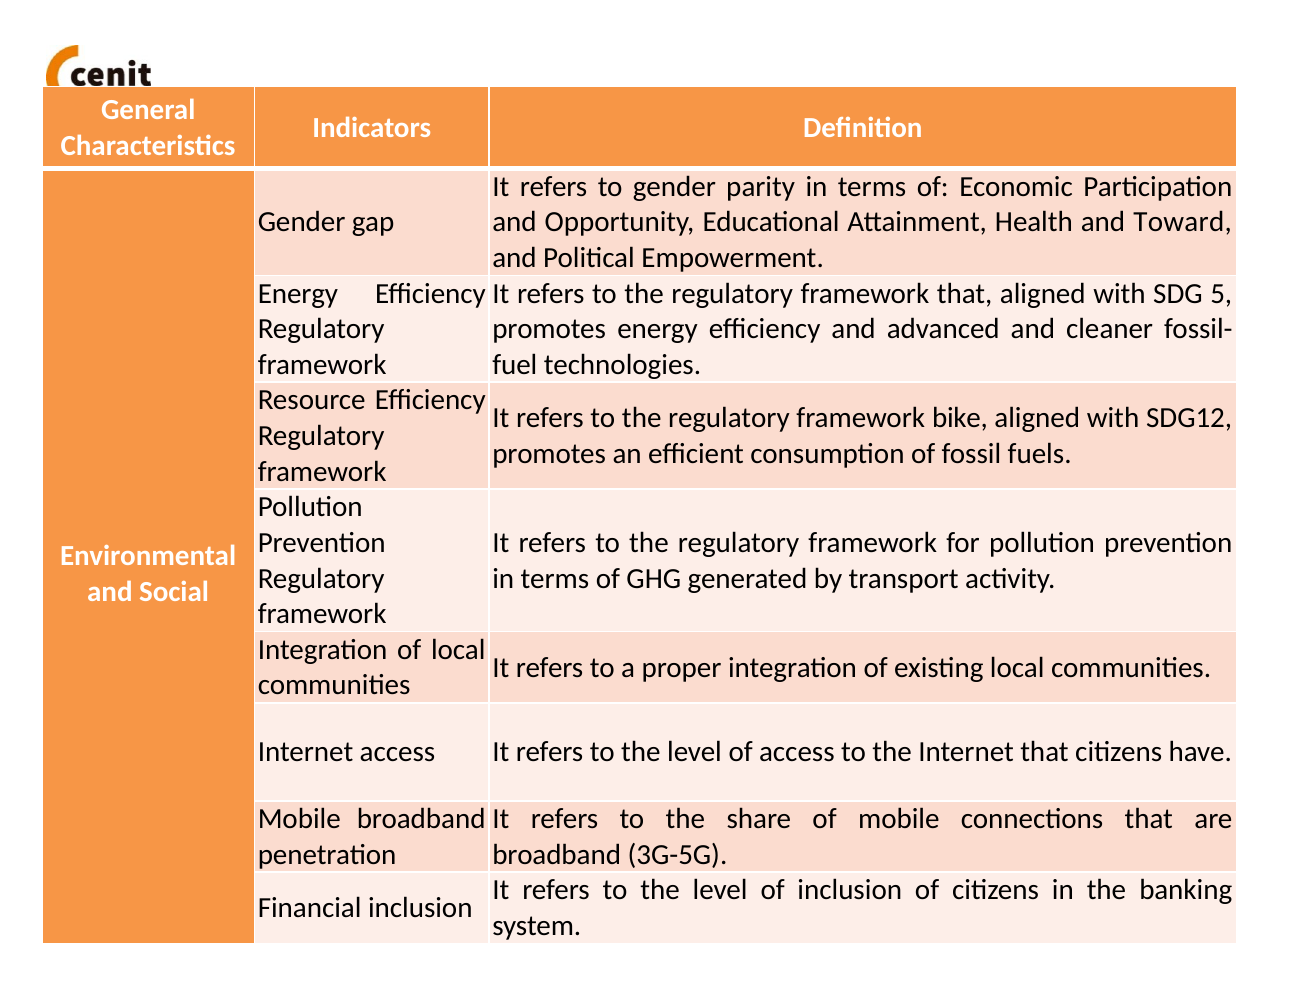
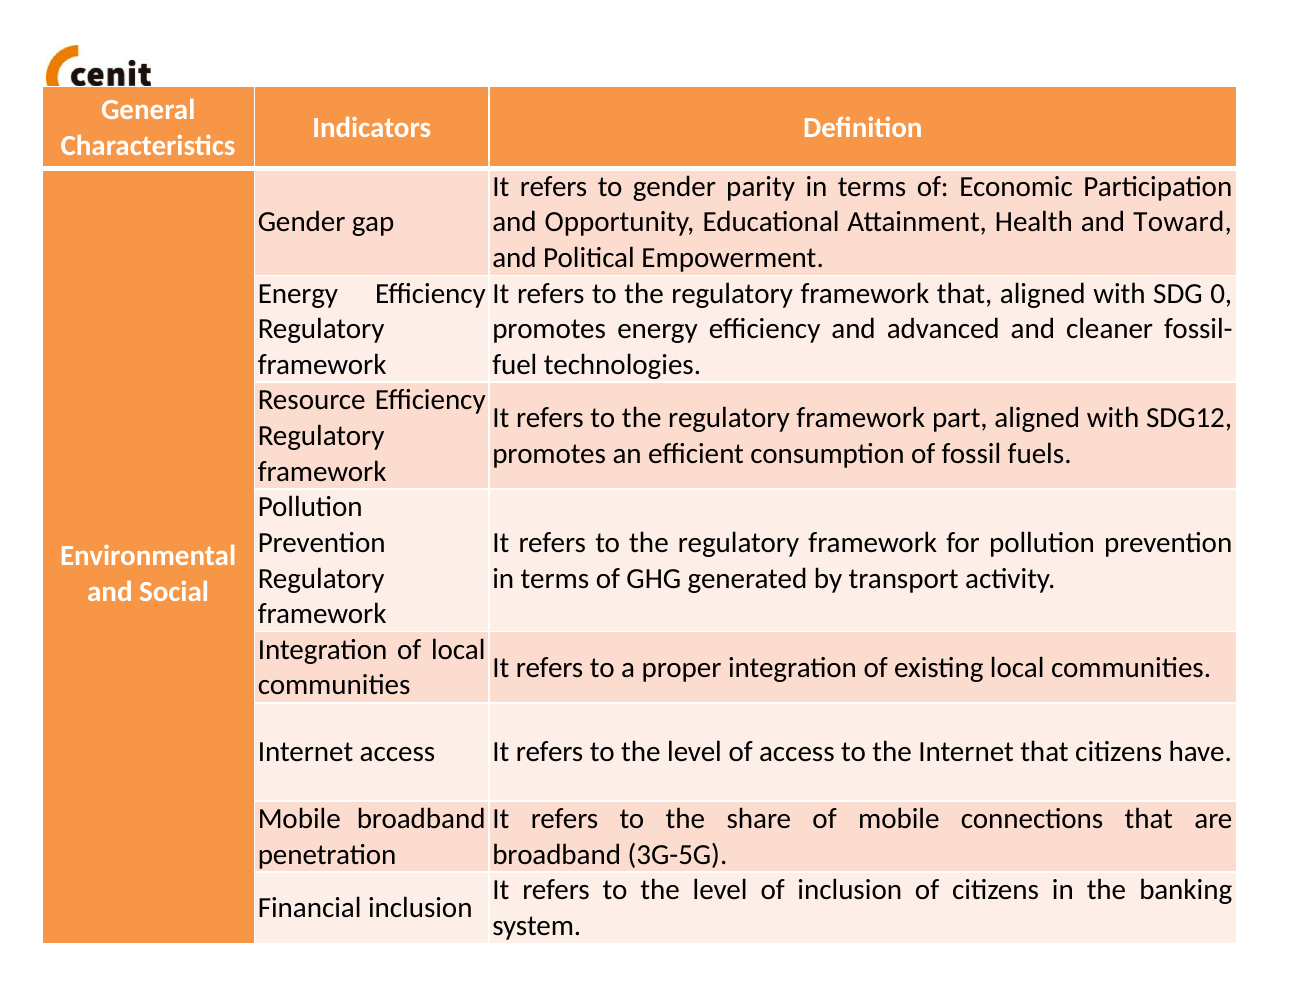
5: 5 -> 0
bike: bike -> part
